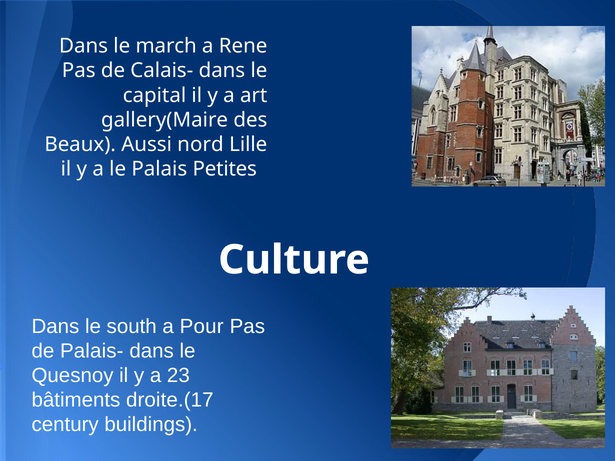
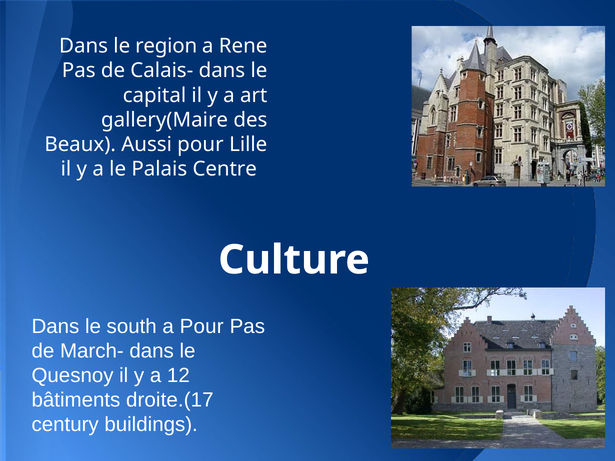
march: march -> region
Aussi nord: nord -> pour
Petites: Petites -> Centre
Palais-: Palais- -> March-
23: 23 -> 12
